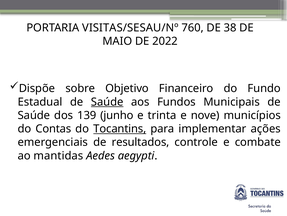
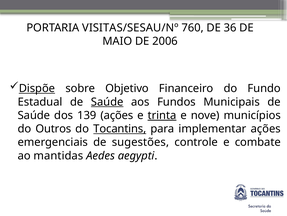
38: 38 -> 36
2022: 2022 -> 2006
Dispõe underline: none -> present
139 junho: junho -> ações
trinta underline: none -> present
Contas: Contas -> Outros
resultados: resultados -> sugestões
